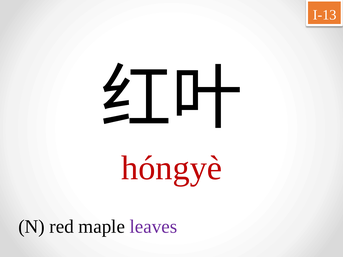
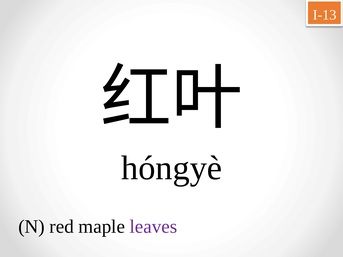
hóngyè colour: red -> black
